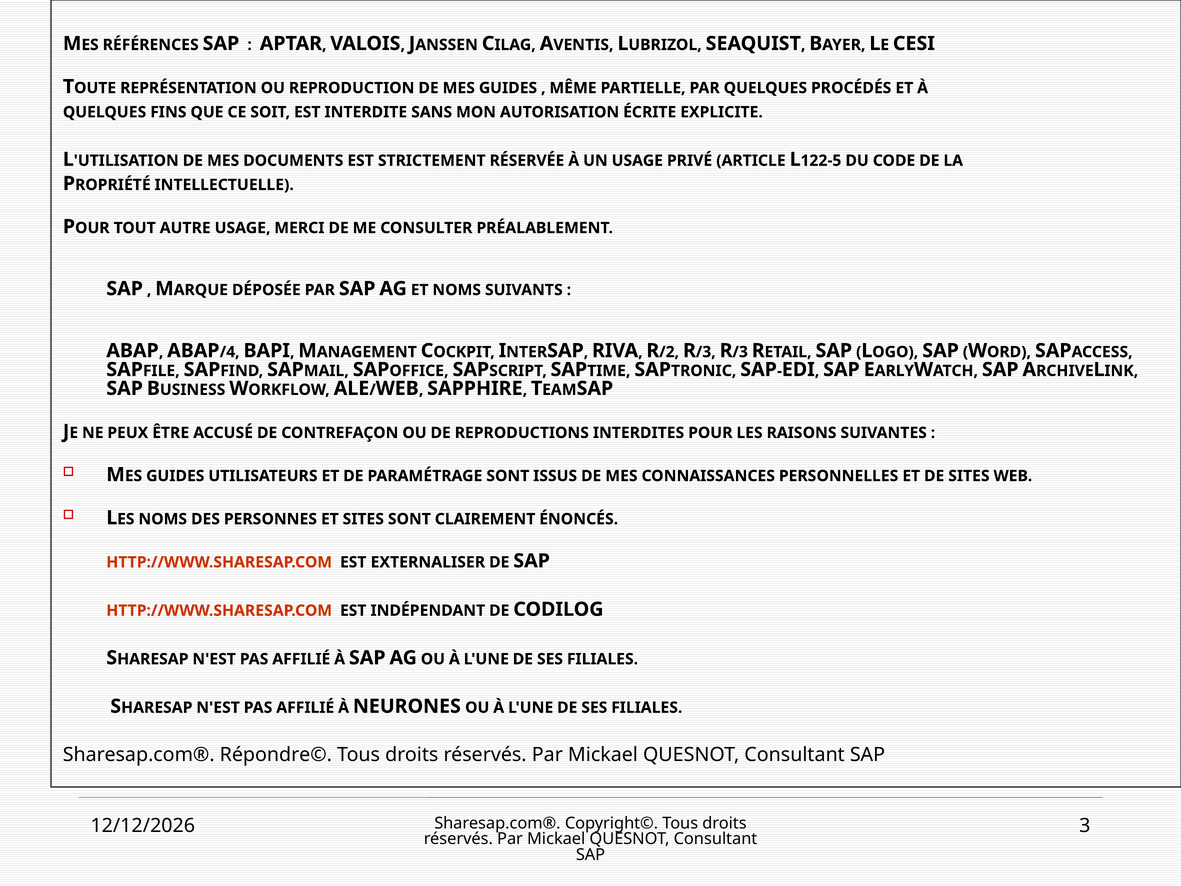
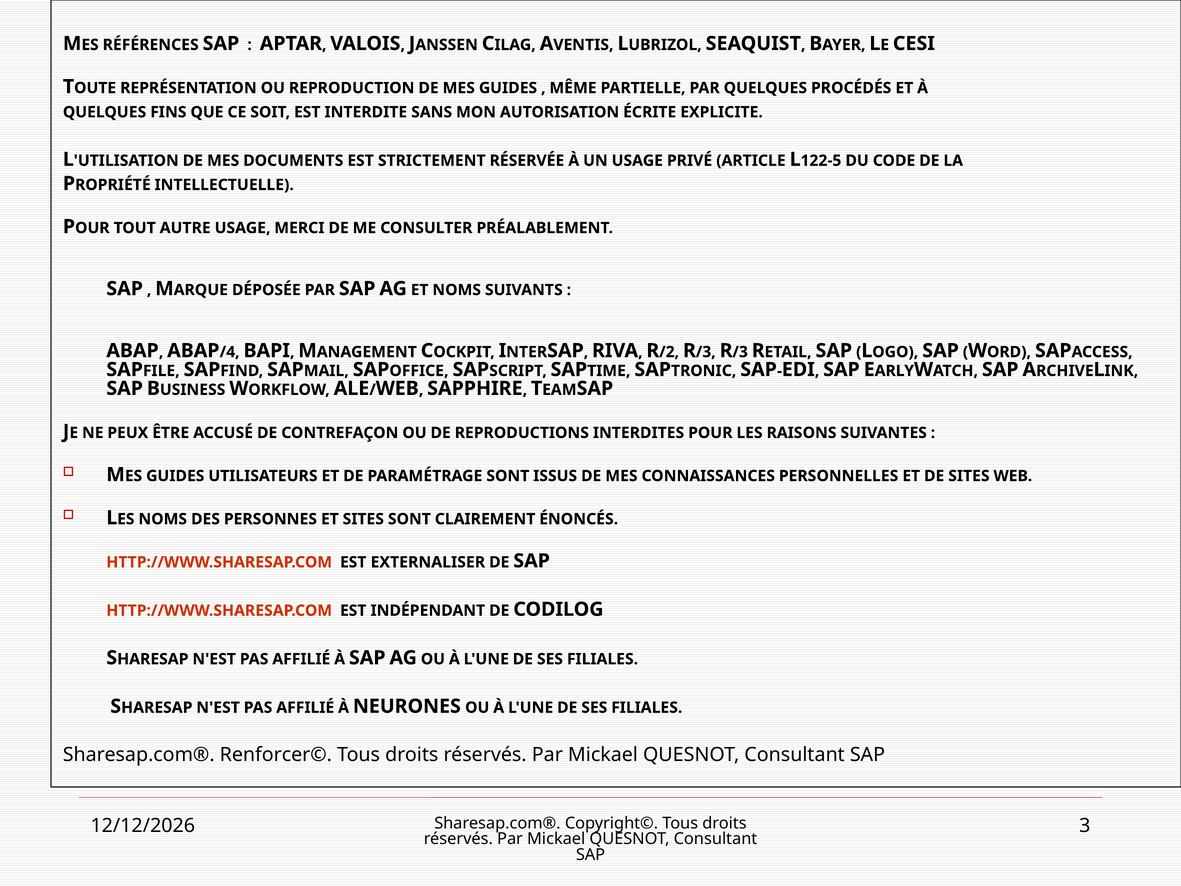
Répondre©: Répondre© -> Renforcer©
